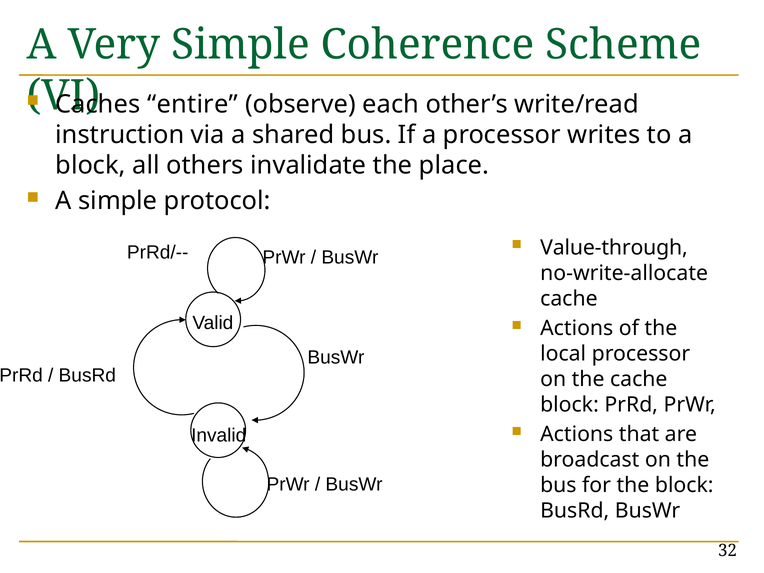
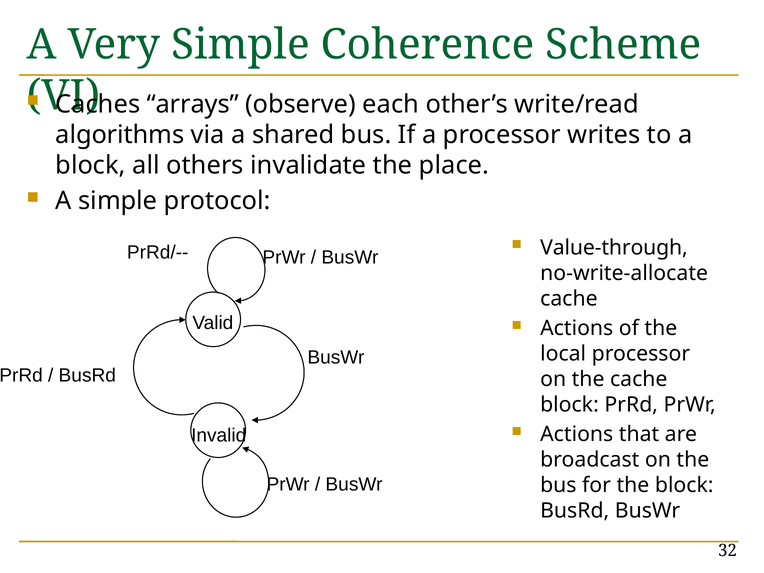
entire: entire -> arrays
instruction: instruction -> algorithms
